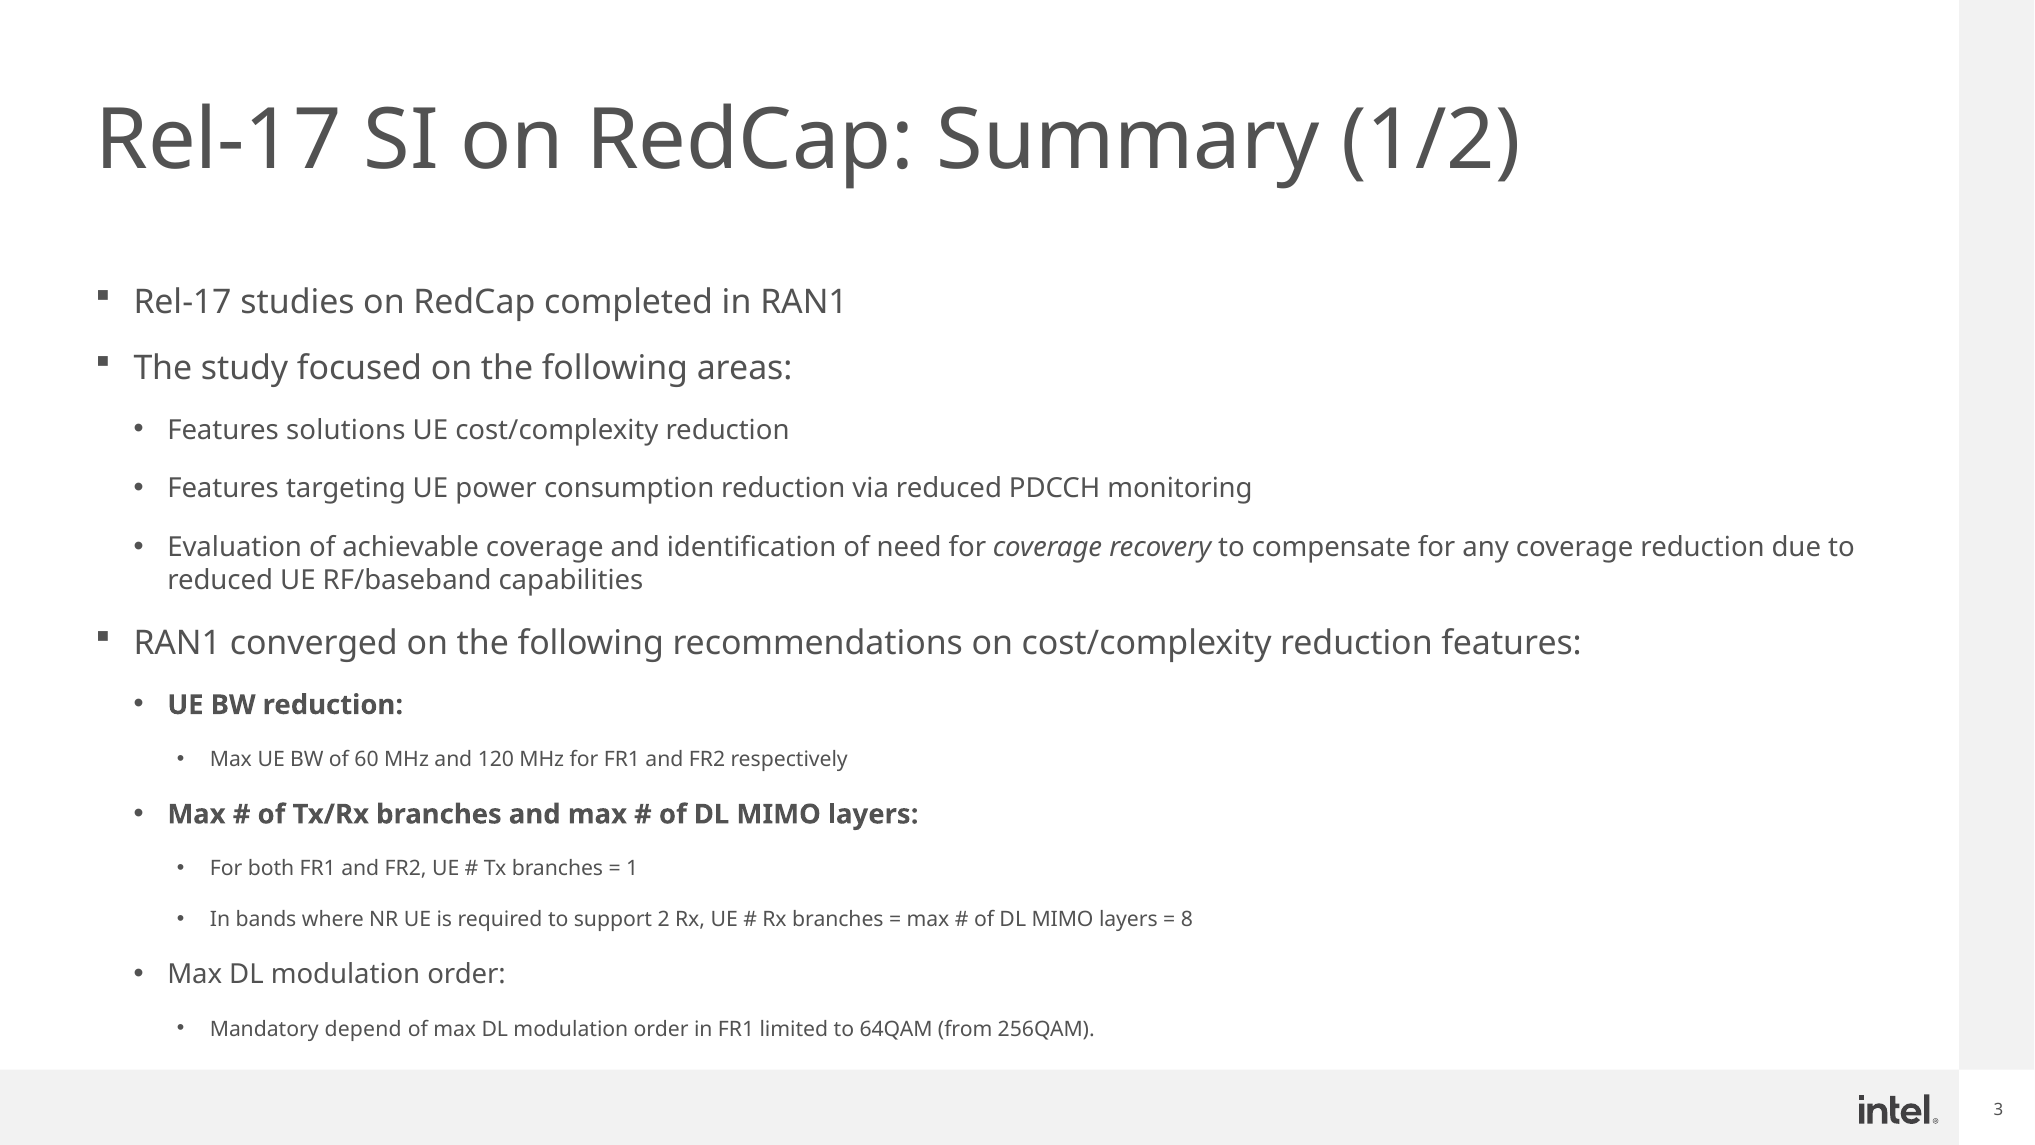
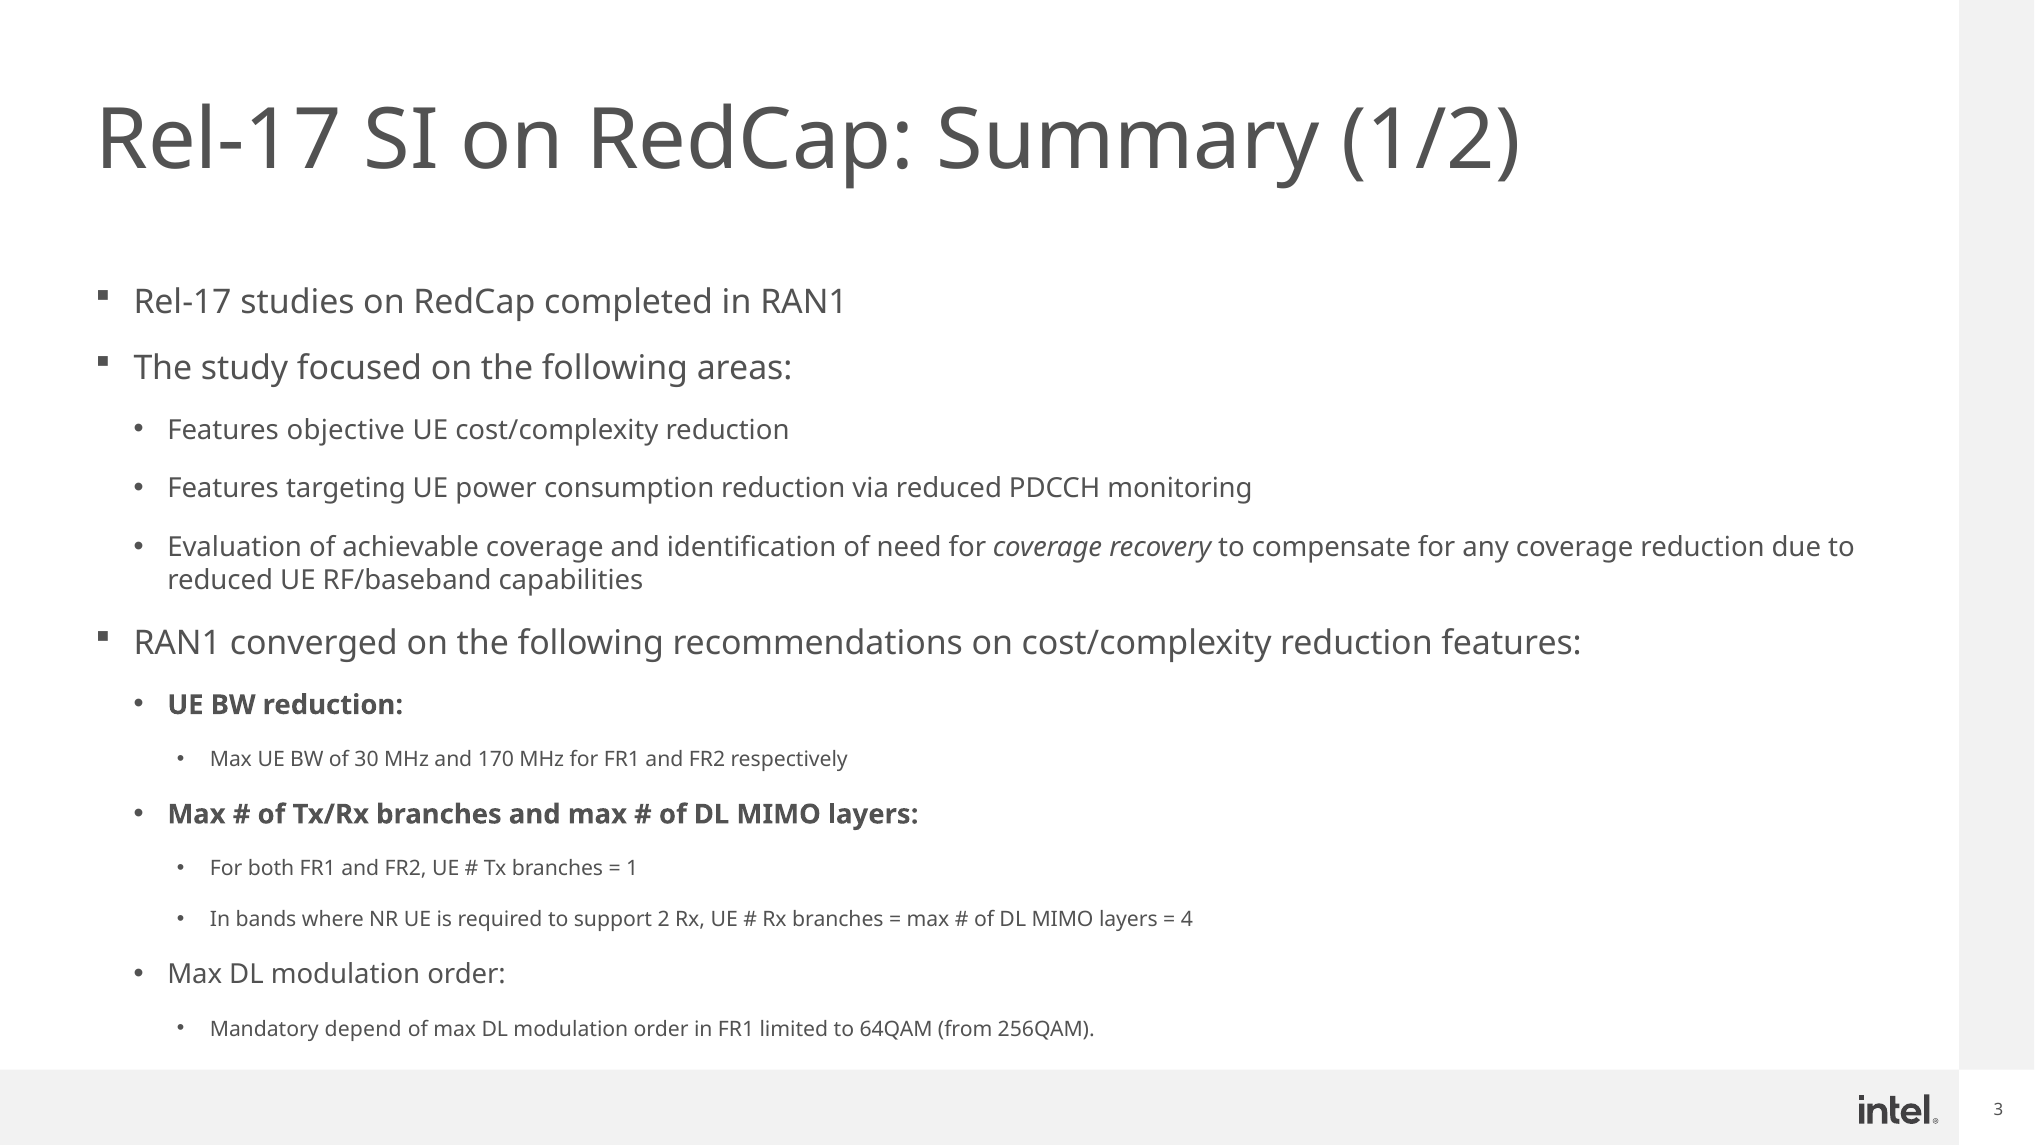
solutions: solutions -> objective
60: 60 -> 30
120: 120 -> 170
8: 8 -> 4
